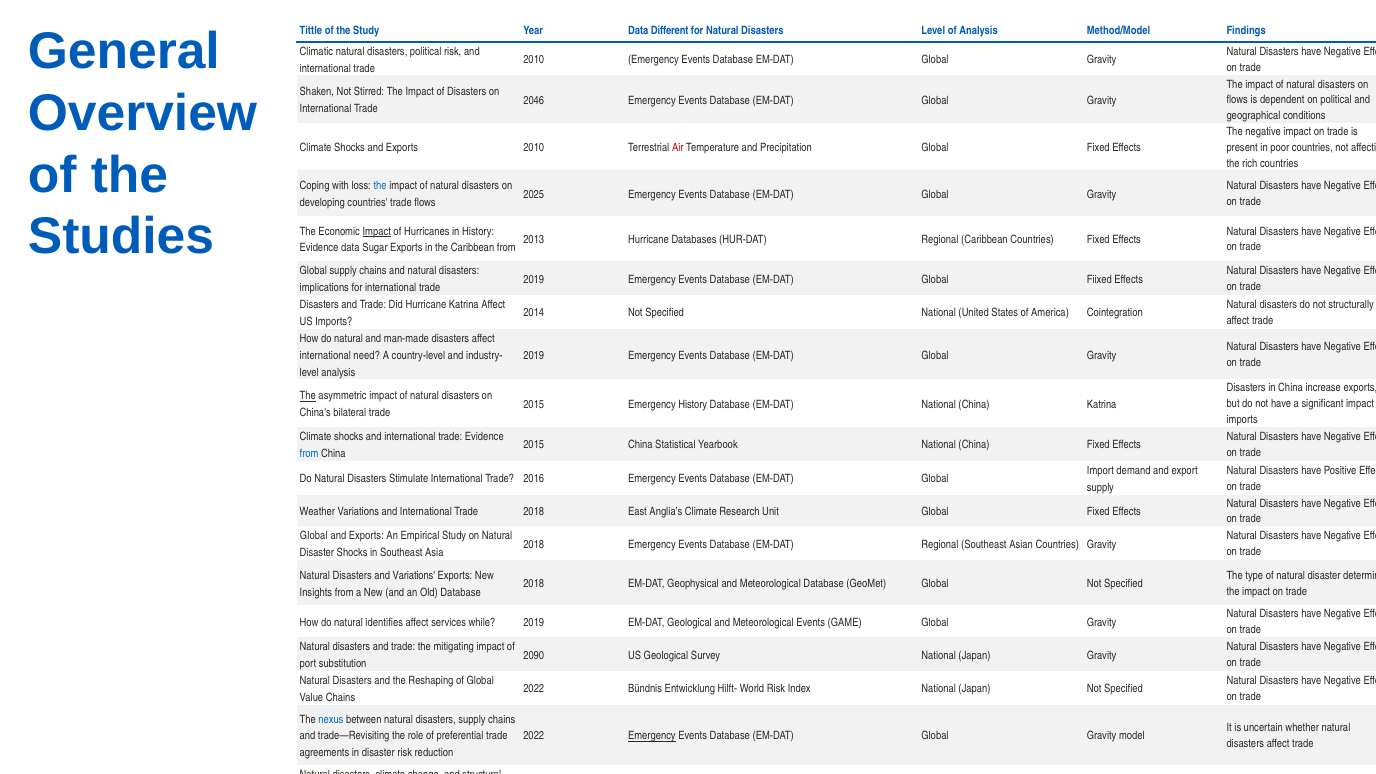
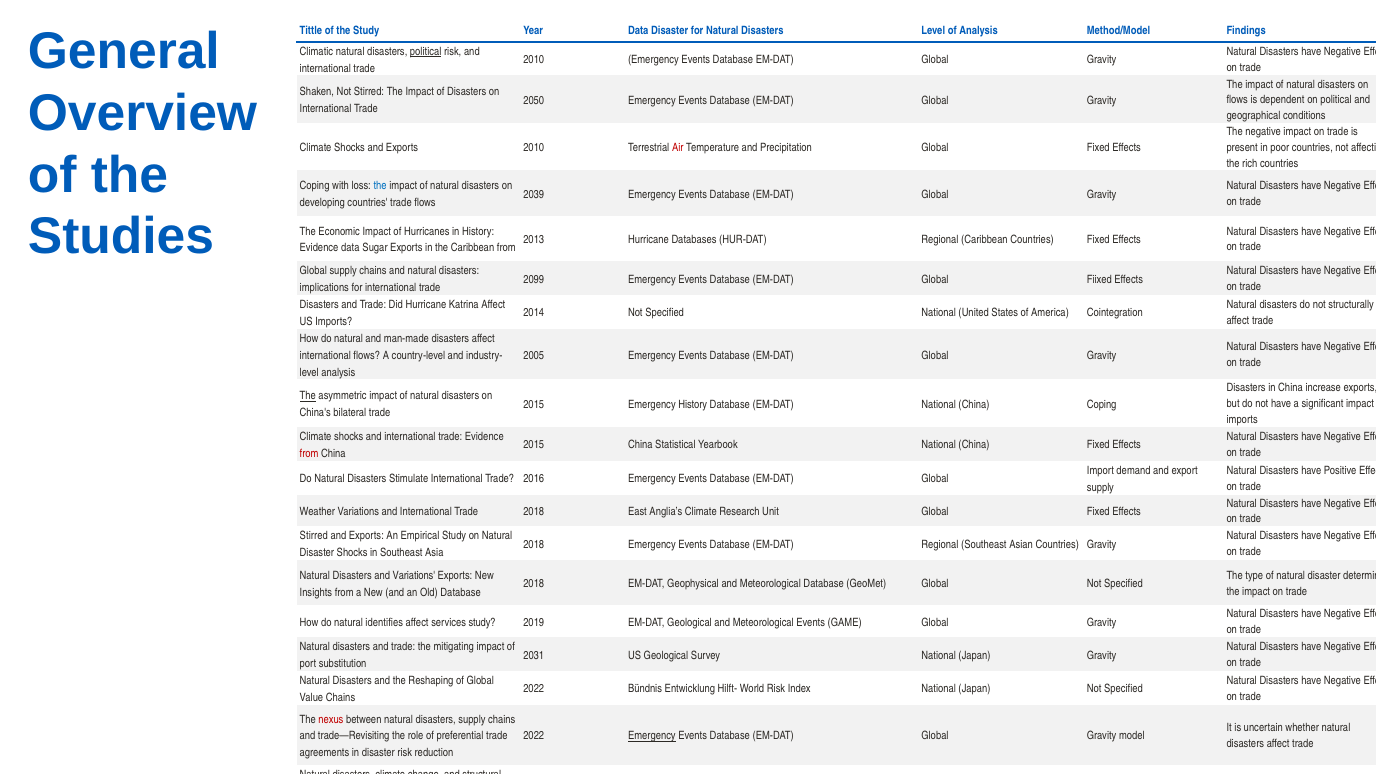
Data Different: Different -> Disaster
political at (426, 52) underline: none -> present
2046: 2046 -> 2050
2025: 2025 -> 2039
Impact at (377, 231) underline: present -> none
2019 at (534, 279): 2019 -> 2099
international need: need -> flows
2019 at (534, 355): 2019 -> 2005
China Katrina: Katrina -> Coping
from at (309, 454) colour: blue -> red
Global at (314, 536): Global -> Stirred
services while: while -> study
2090: 2090 -> 2031
nexus colour: blue -> red
